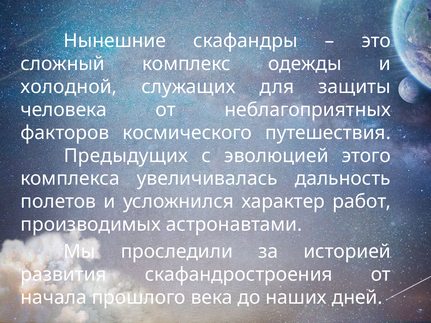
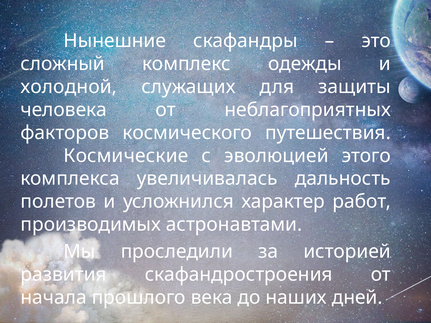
Предыдущих: Предыдущих -> Космические
